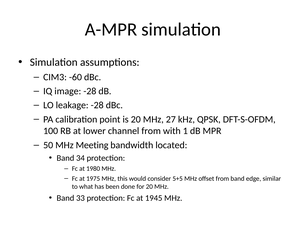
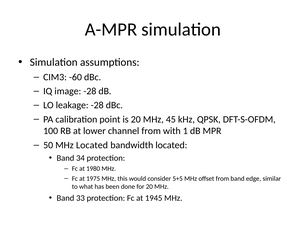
27: 27 -> 45
MHz Meeting: Meeting -> Located
